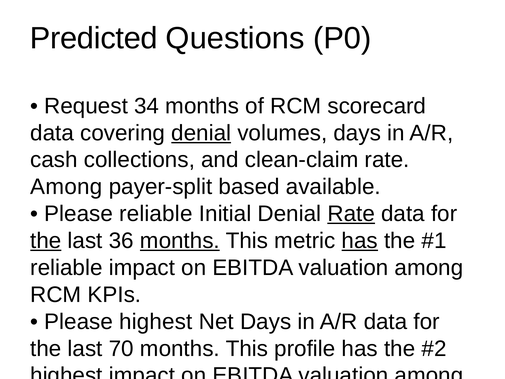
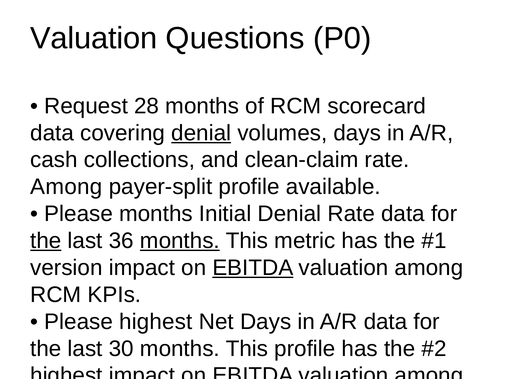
Predicted at (94, 38): Predicted -> Valuation
34: 34 -> 28
payer-split based: based -> profile
Please reliable: reliable -> months
Rate at (351, 214) underline: present -> none
has at (360, 241) underline: present -> none
reliable at (66, 268): reliable -> version
EBITDA at (253, 268) underline: none -> present
70: 70 -> 30
